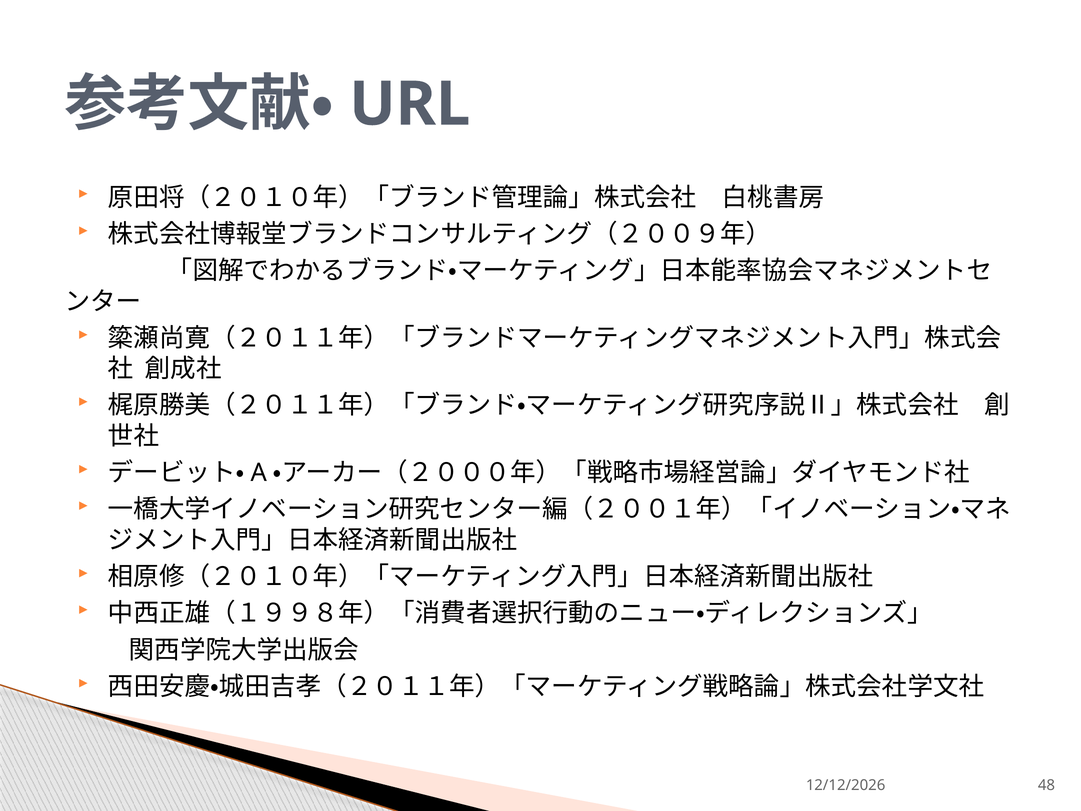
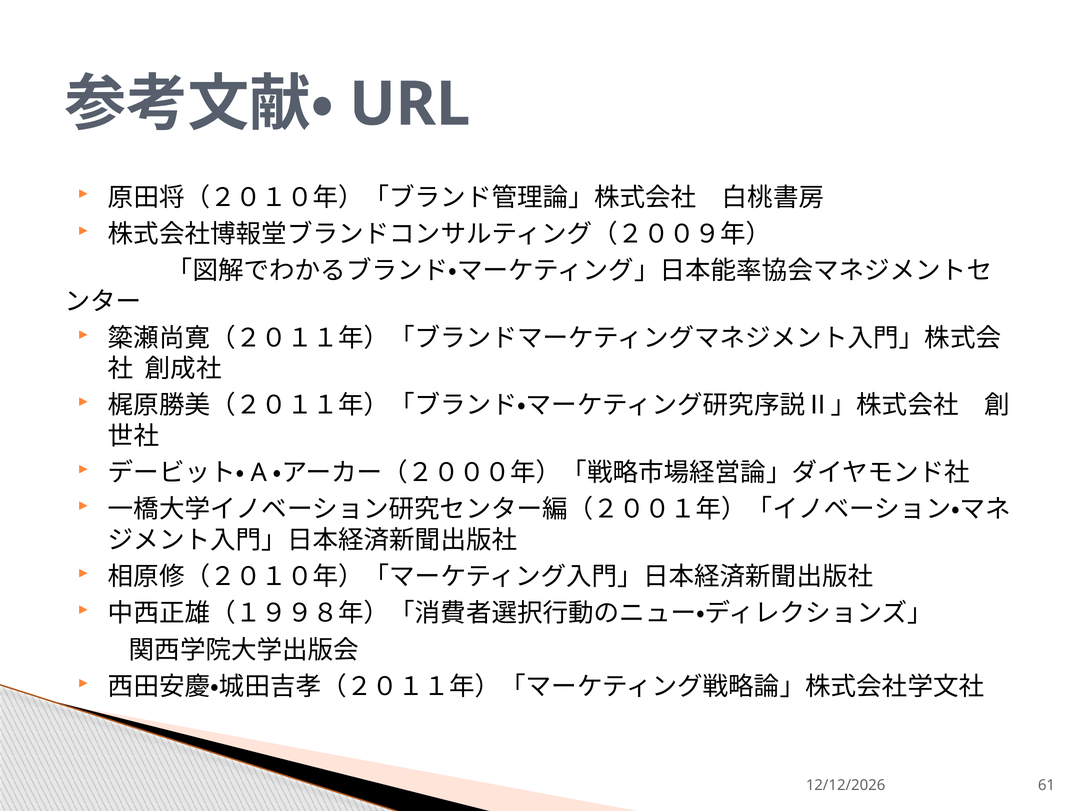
48: 48 -> 61
